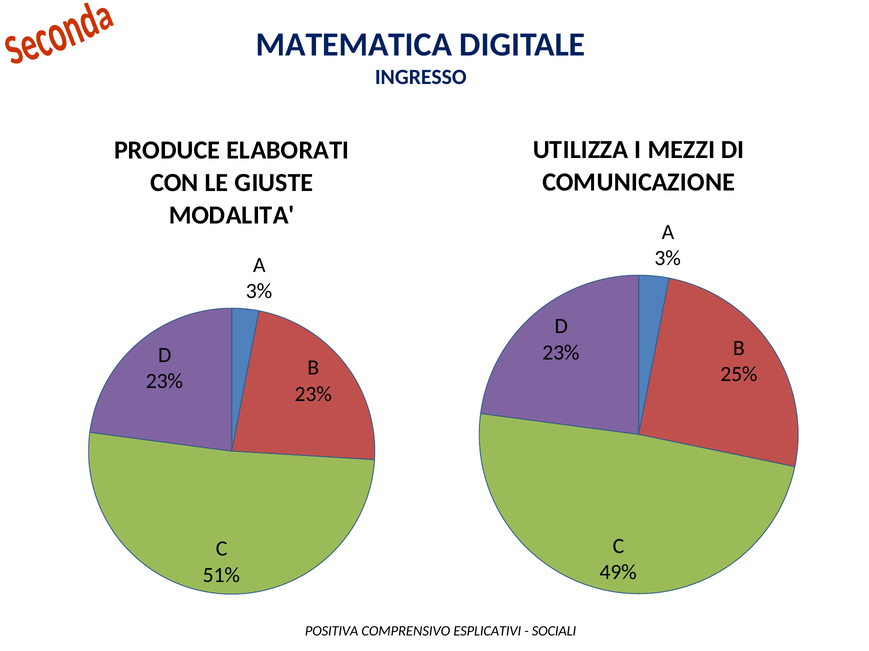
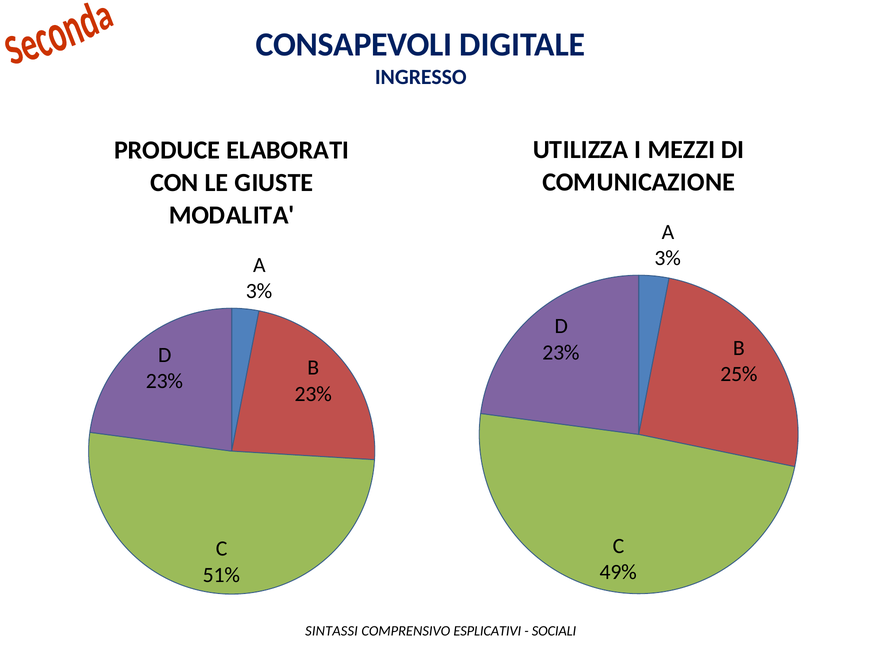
MATEMATICA: MATEMATICA -> CONSAPEVOLI
POSITIVA: POSITIVA -> SINTASSI
